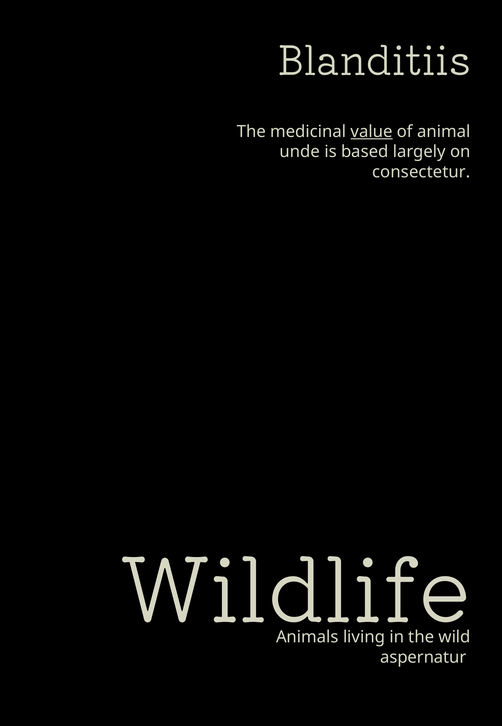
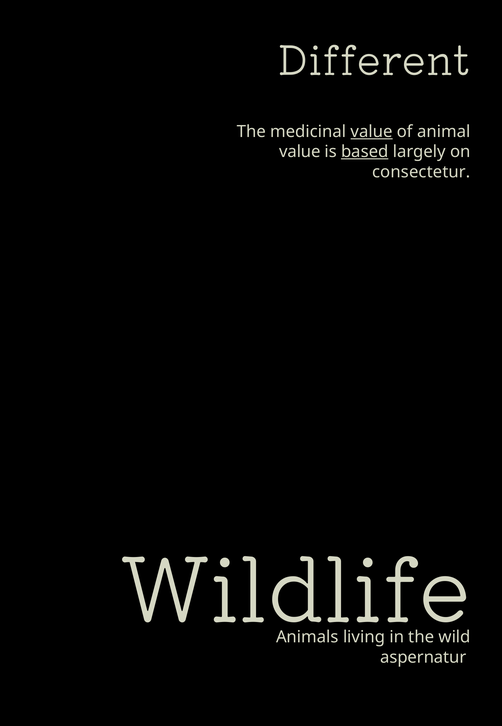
Blanditiis: Blanditiis -> Different
unde at (300, 152): unde -> value
based underline: none -> present
